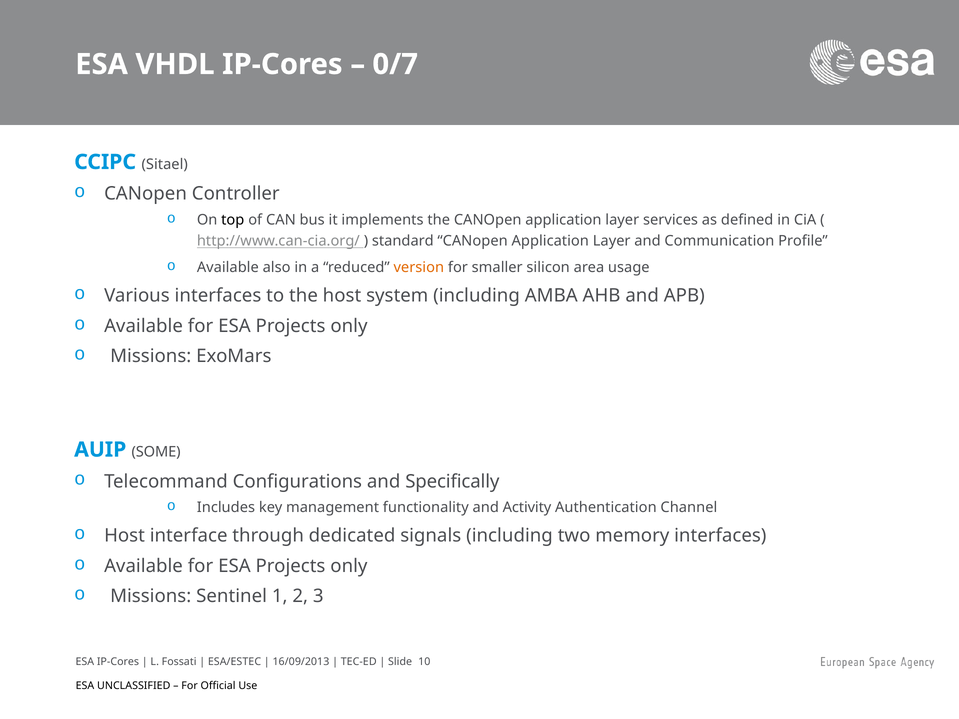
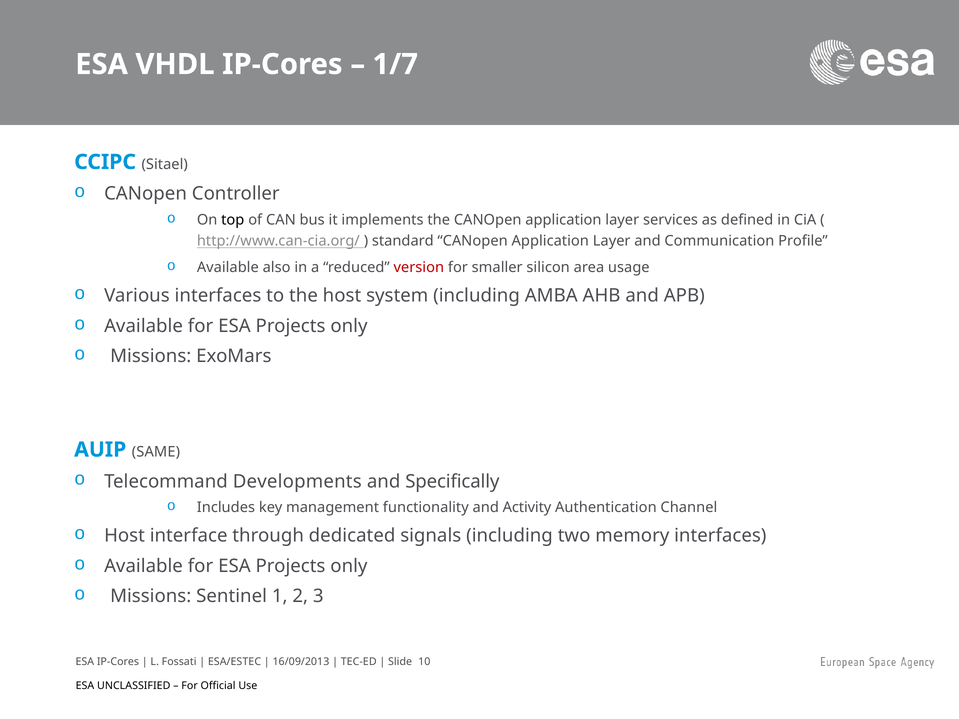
0/7: 0/7 -> 1/7
version colour: orange -> red
SOME: SOME -> SAME
Configurations: Configurations -> Developments
